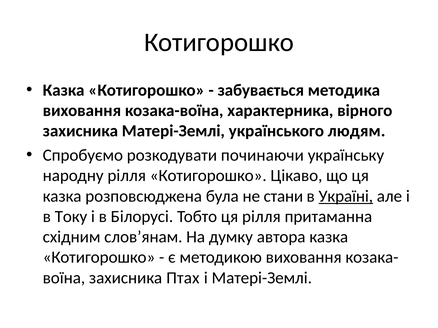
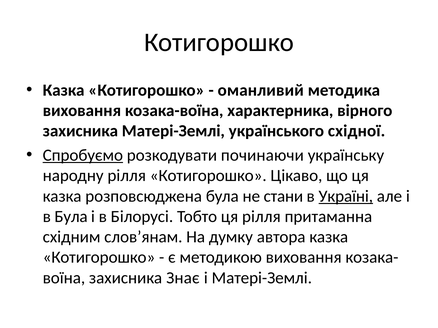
забувається: забувається -> оманливий
людям: людям -> східної
Спробуємо underline: none -> present
в Току: Току -> Була
Птах: Птах -> Знає
